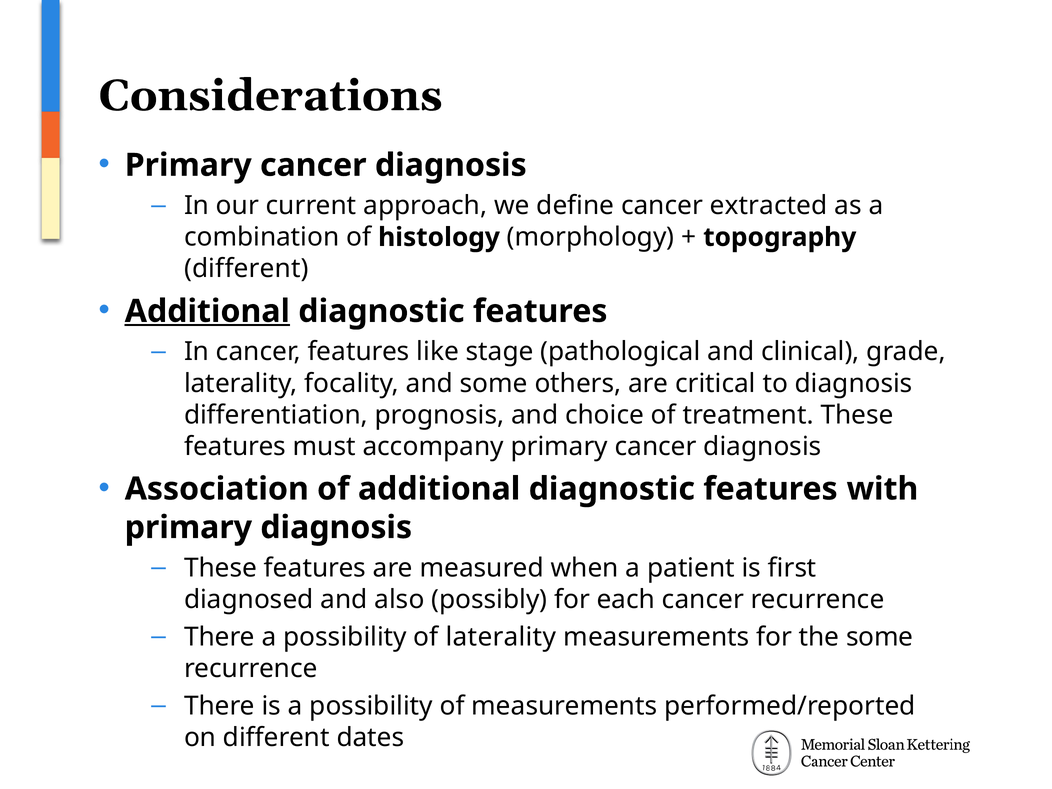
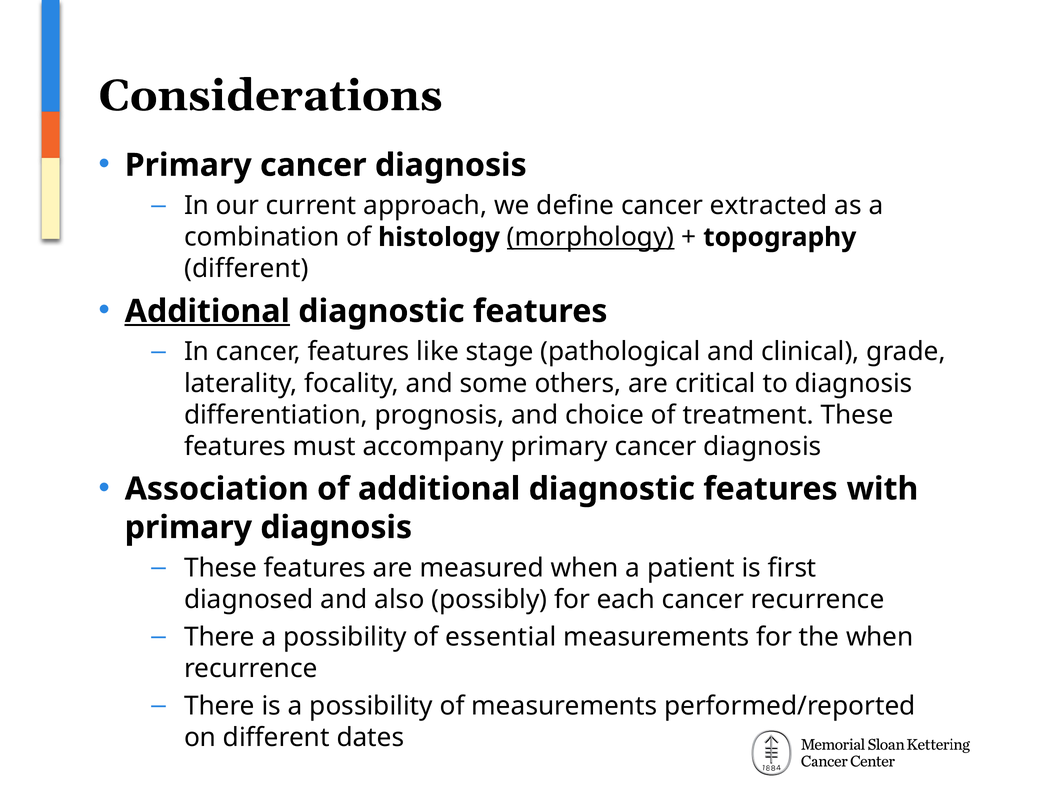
morphology underline: none -> present
of laterality: laterality -> essential
the some: some -> when
